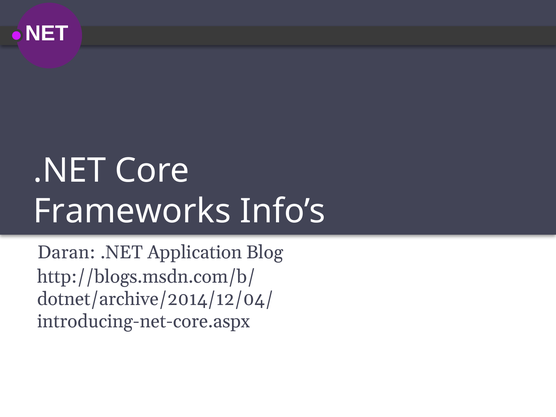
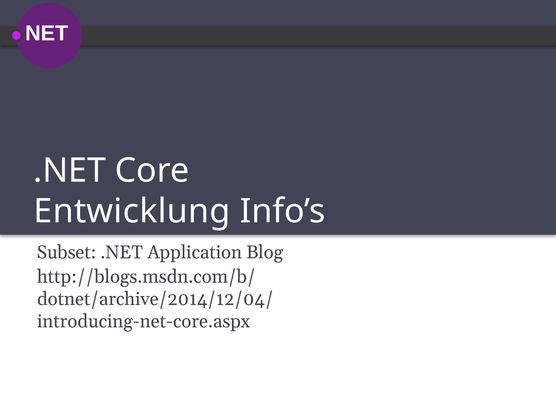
Frameworks: Frameworks -> Entwicklung
Daran: Daran -> Subset
